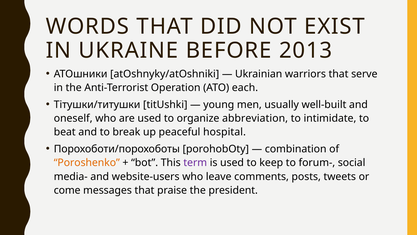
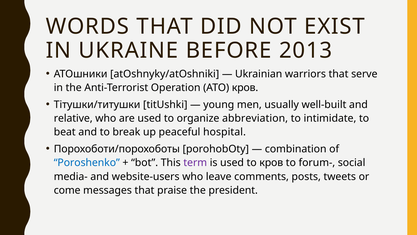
ATO each: each -> кров
oneself: oneself -> relative
Poroshenko colour: orange -> blue
to keep: keep -> кров
